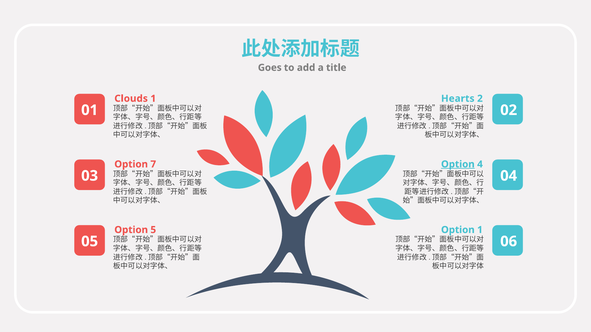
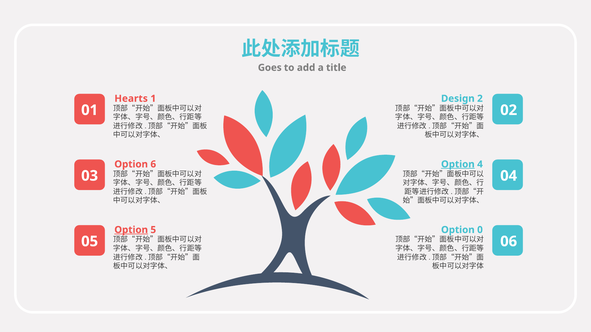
Clouds: Clouds -> Hearts
Hearts: Hearts -> Design
7: 7 -> 6
Option at (131, 230) underline: none -> present
Option 1: 1 -> 0
